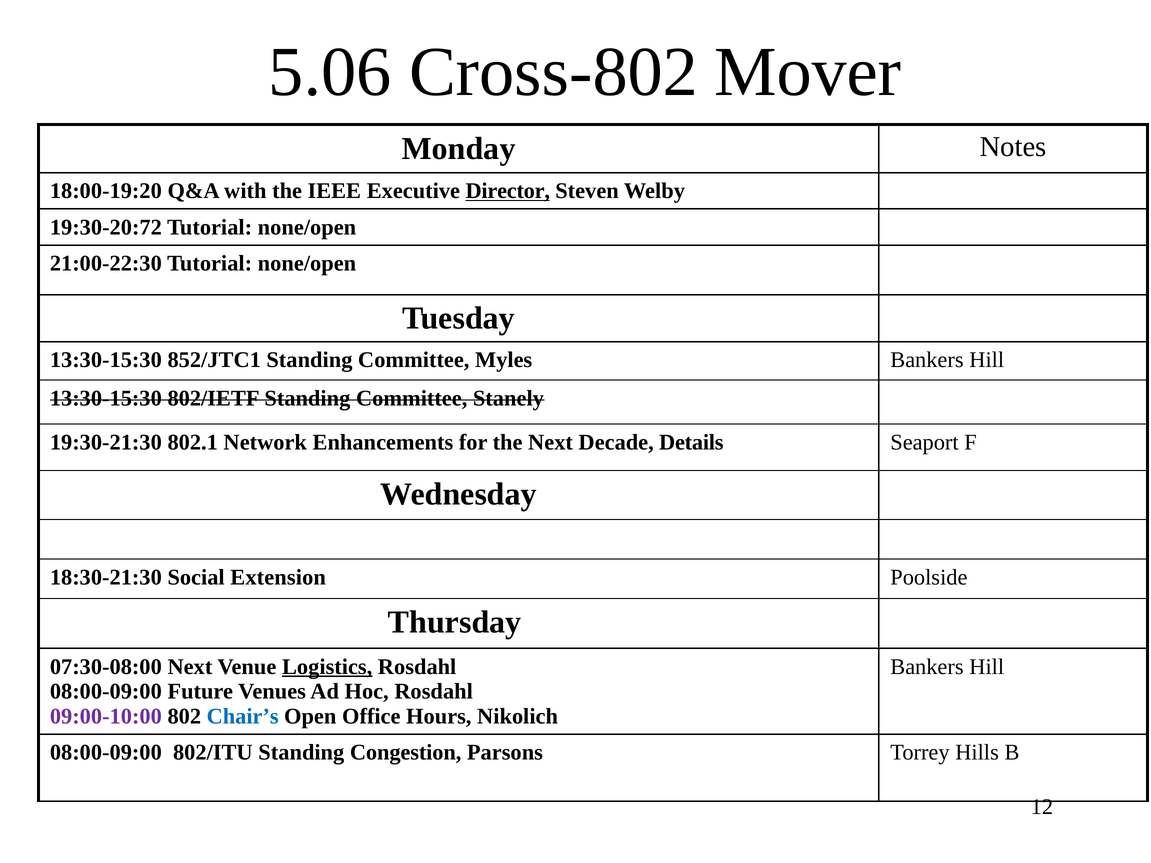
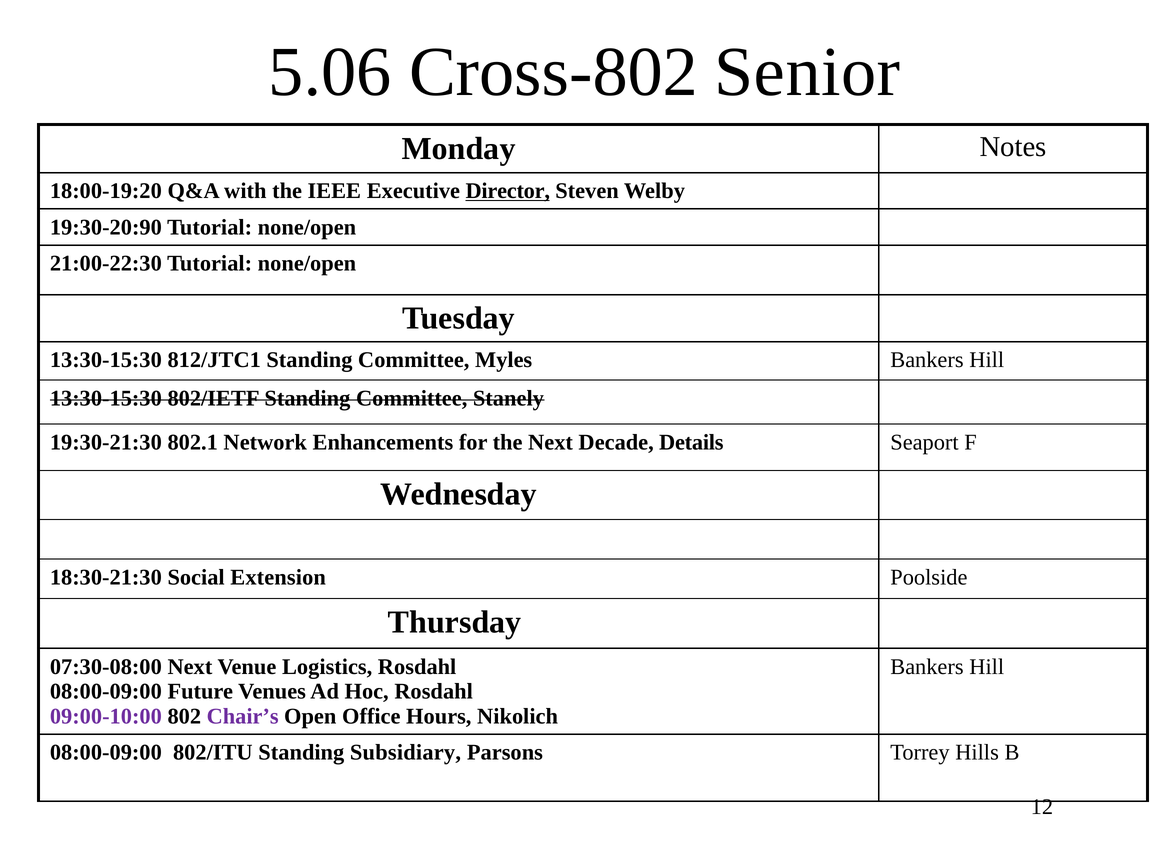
Mover: Mover -> Senior
19:30-20:72: 19:30-20:72 -> 19:30-20:90
852/JTC1: 852/JTC1 -> 812/JTC1
Logistics underline: present -> none
Chair’s colour: blue -> purple
Congestion: Congestion -> Subsidiary
